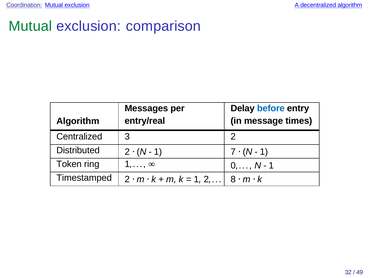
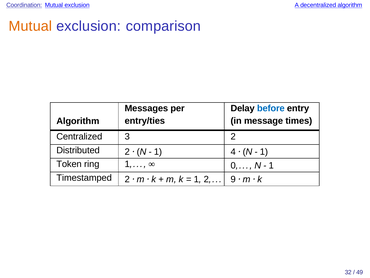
Mutual at (30, 26) colour: green -> orange
entry/real: entry/real -> entry/ties
7: 7 -> 4
8: 8 -> 9
